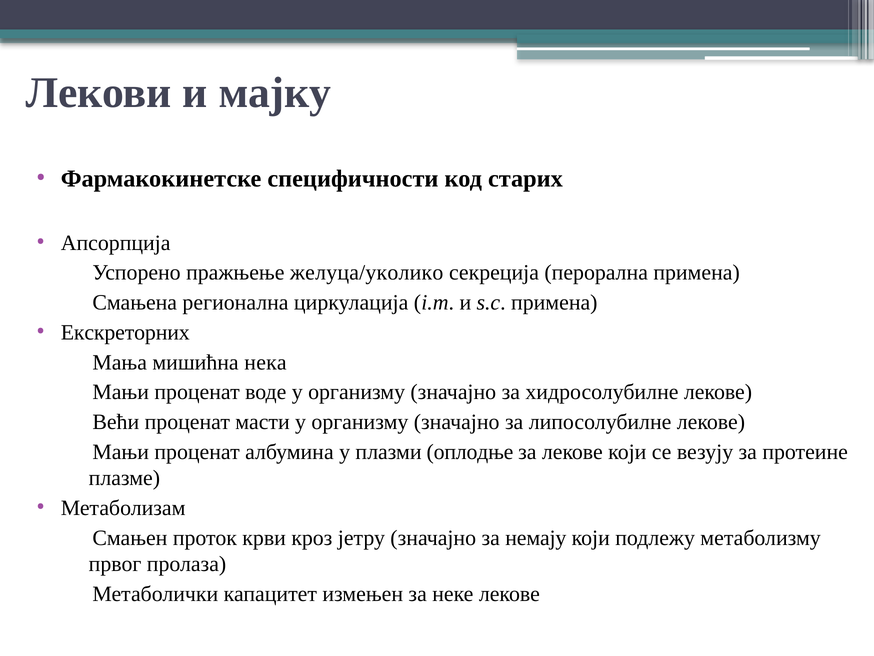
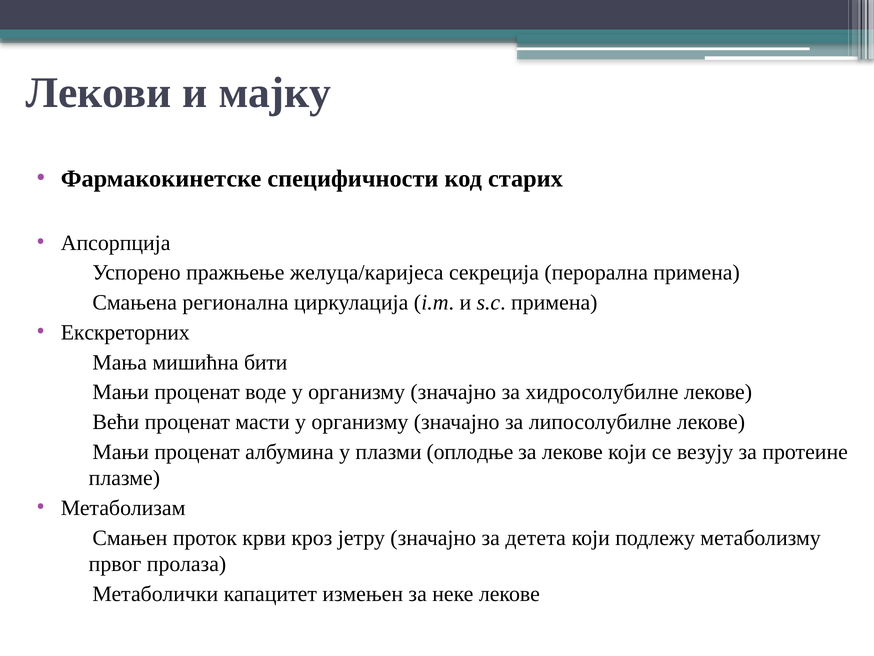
желуца/уколико: желуца/уколико -> желуца/каријеса
нека: нека -> бити
немају: немају -> детета
